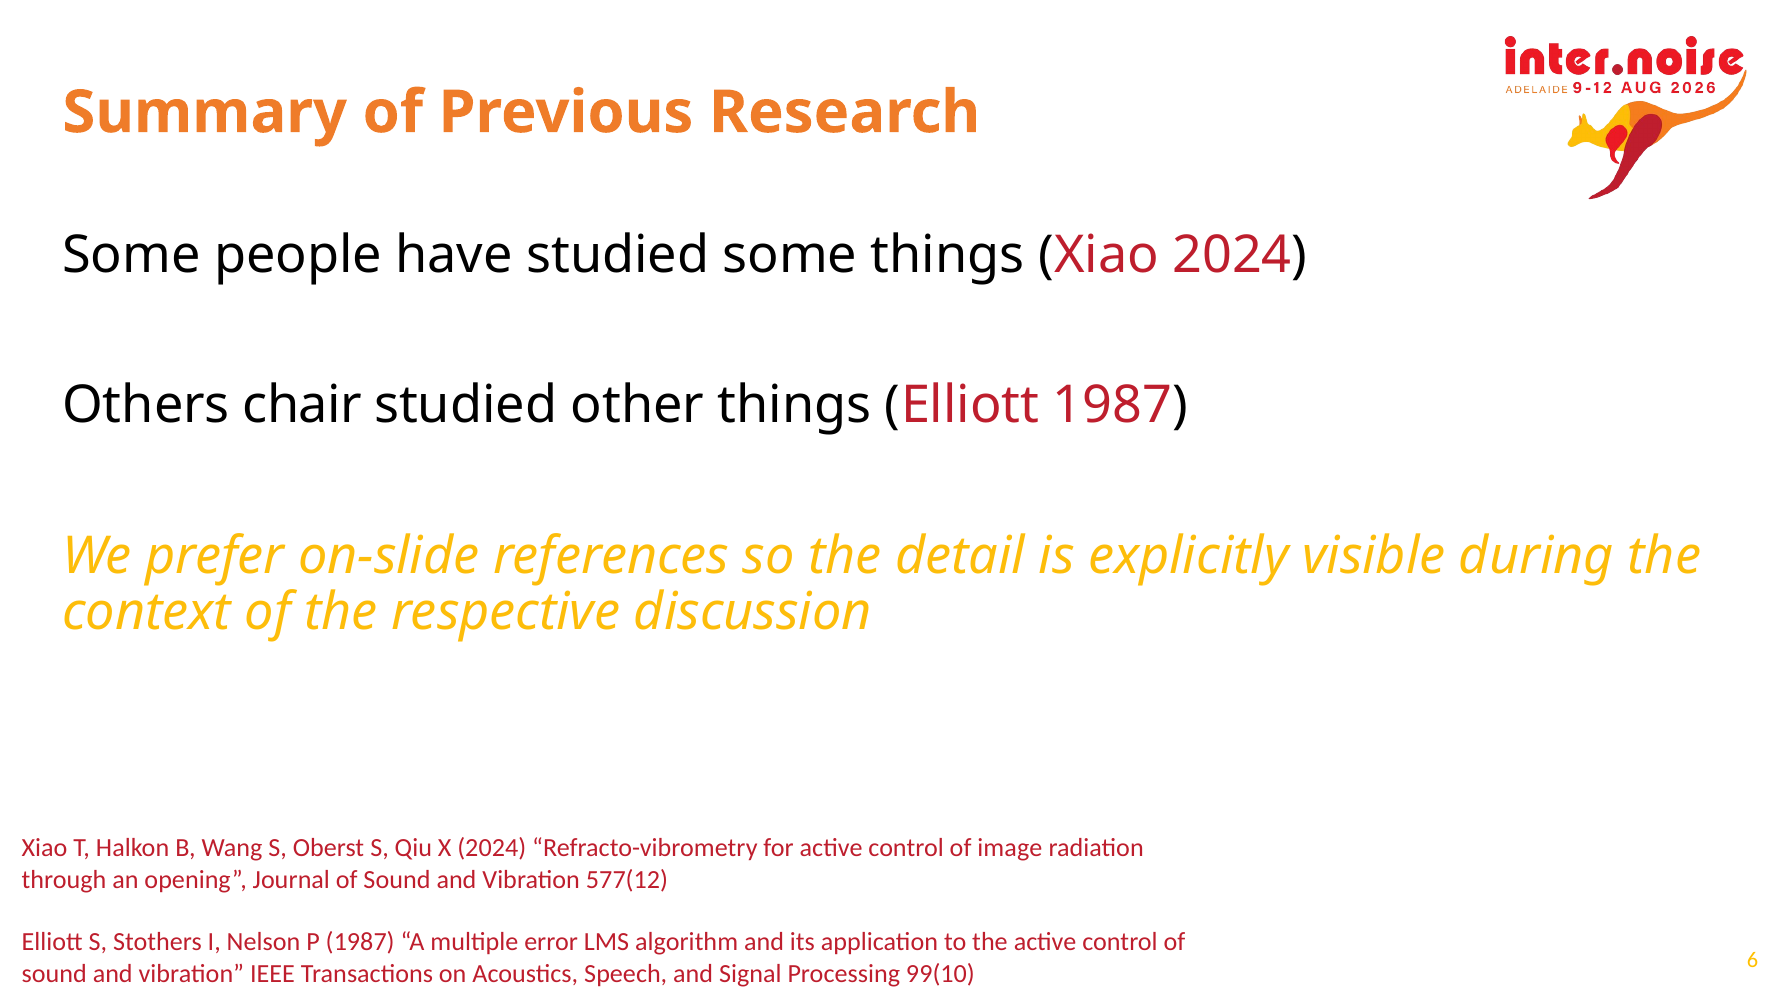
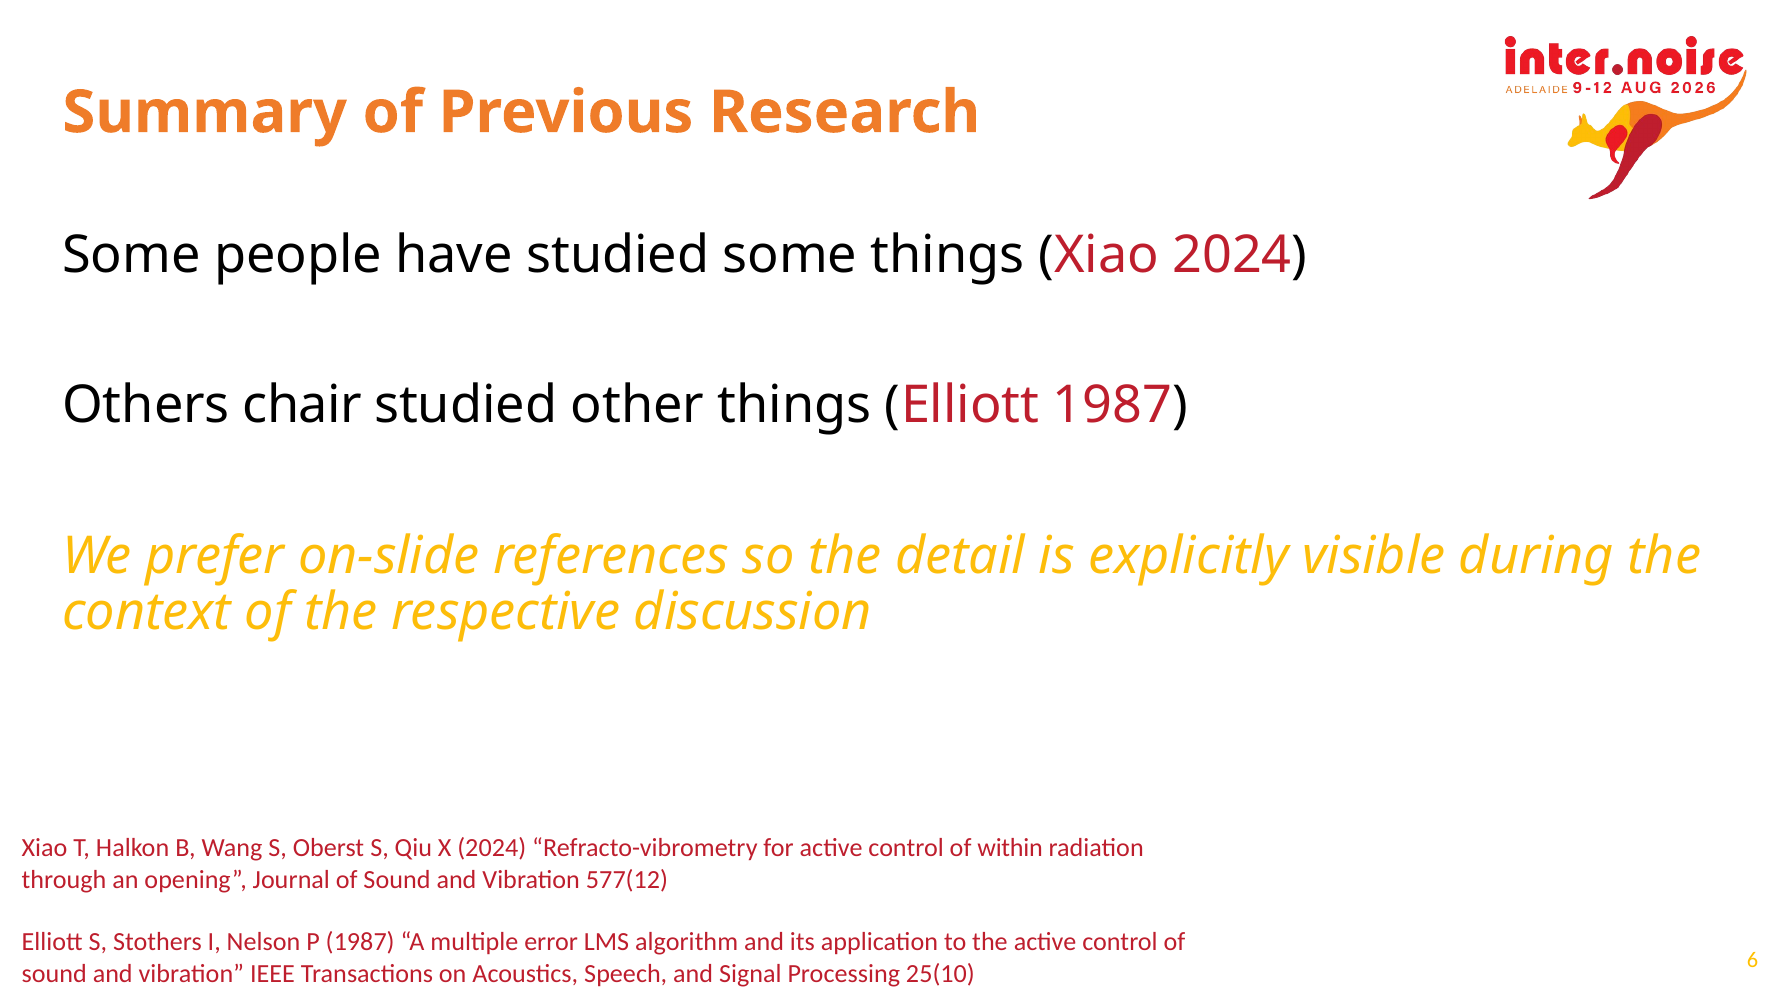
image: image -> within
99(10: 99(10 -> 25(10
